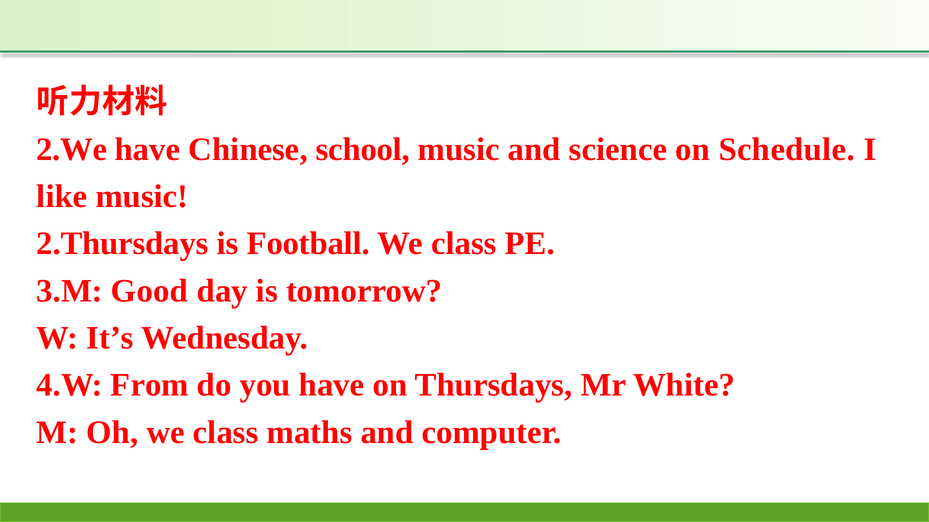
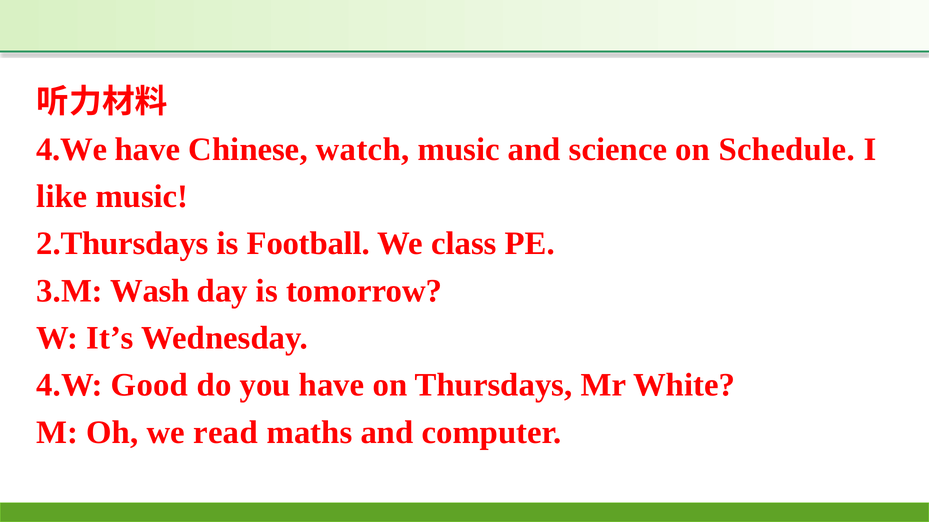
2.We: 2.We -> 4.We
school: school -> watch
Good: Good -> Wash
From: From -> Good
Oh we class: class -> read
